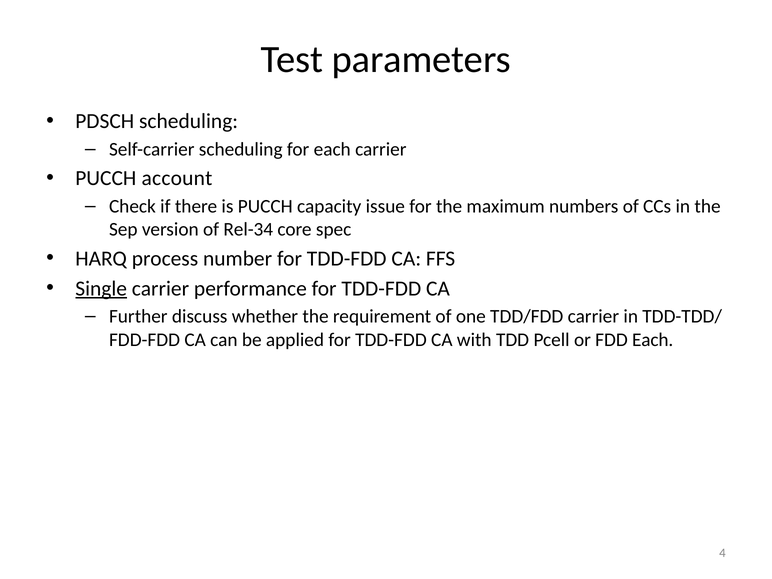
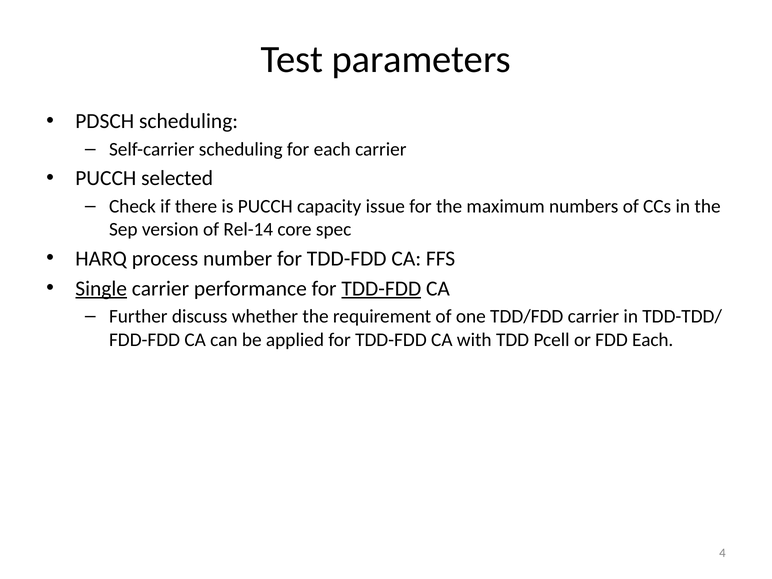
account: account -> selected
Rel-34: Rel-34 -> Rel-14
TDD-FDD at (381, 288) underline: none -> present
